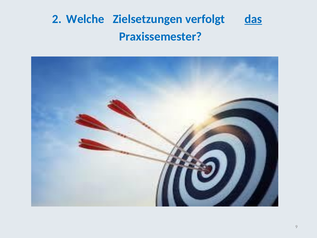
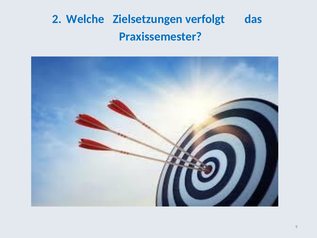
das underline: present -> none
